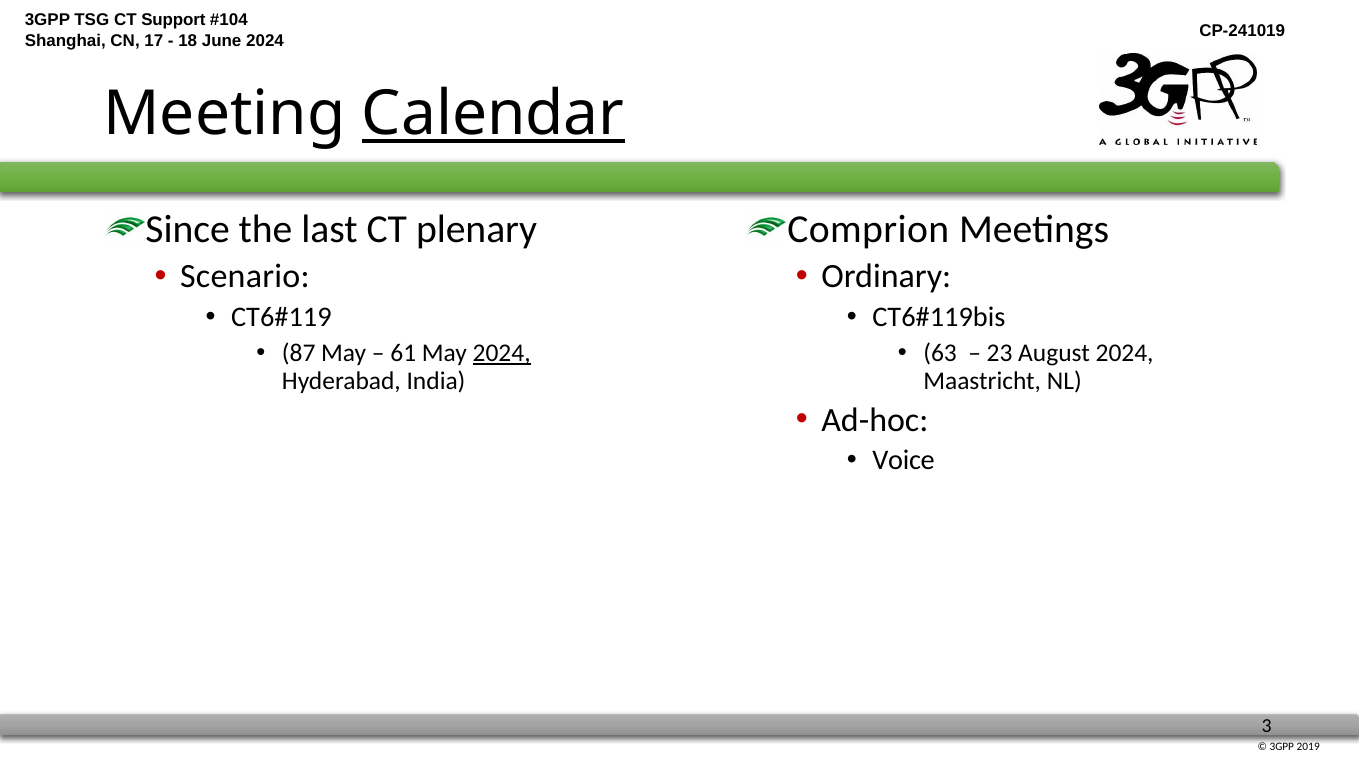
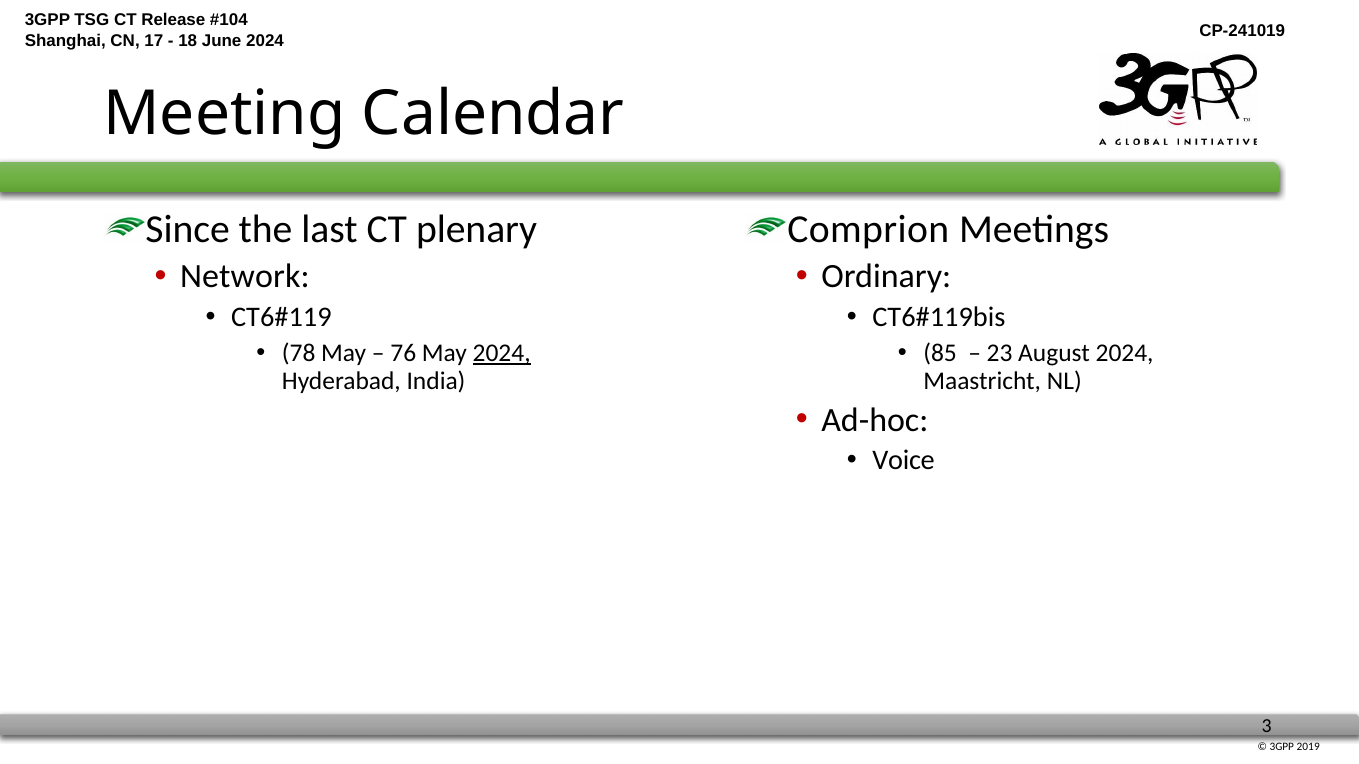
Support: Support -> Release
Calendar underline: present -> none
Scenario: Scenario -> Network
87: 87 -> 78
61: 61 -> 76
63: 63 -> 85
